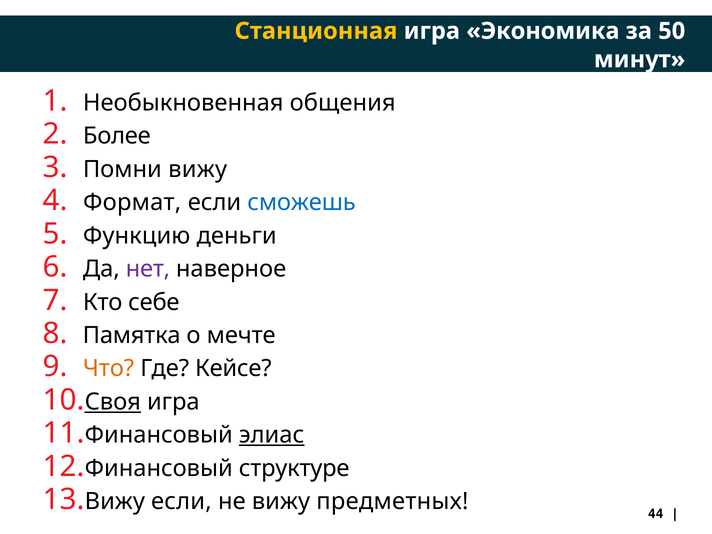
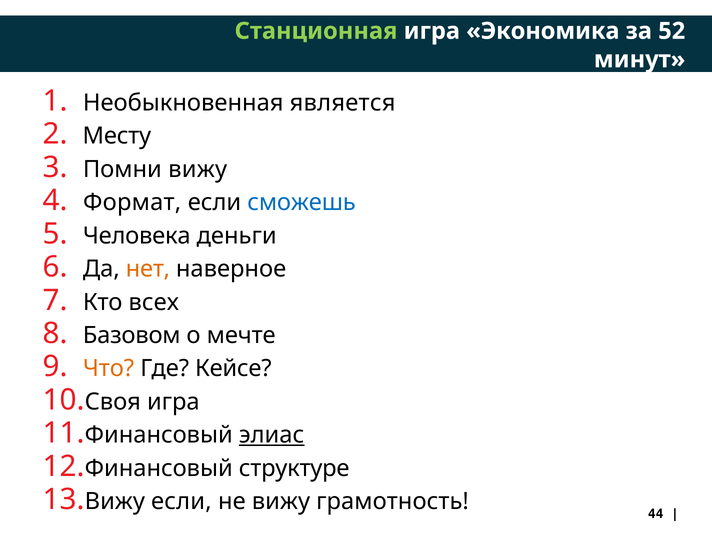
Станционная colour: yellow -> light green
50: 50 -> 52
общения: общения -> является
Более: Более -> Месту
Функцию: Функцию -> Человека
нет colour: purple -> orange
себе: себе -> всех
Памятка: Памятка -> Базовом
Своя underline: present -> none
предметных: предметных -> грамотность
